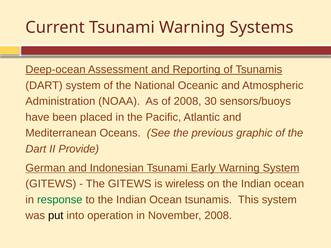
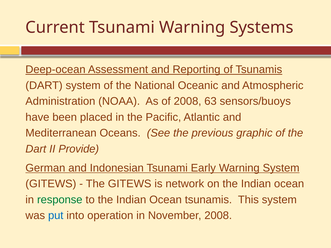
30: 30 -> 63
wireless: wireless -> network
put colour: black -> blue
